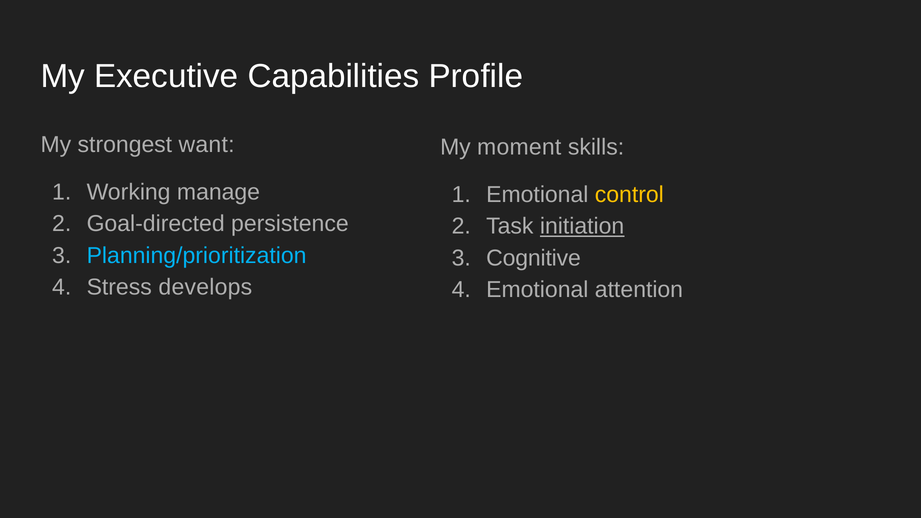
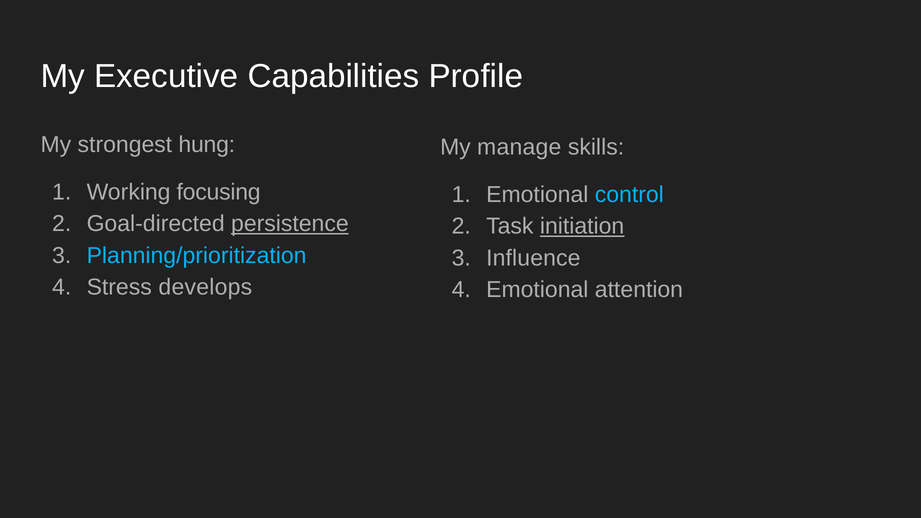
want: want -> hung
moment: moment -> manage
manage: manage -> focusing
control colour: yellow -> light blue
persistence underline: none -> present
Cognitive: Cognitive -> Influence
